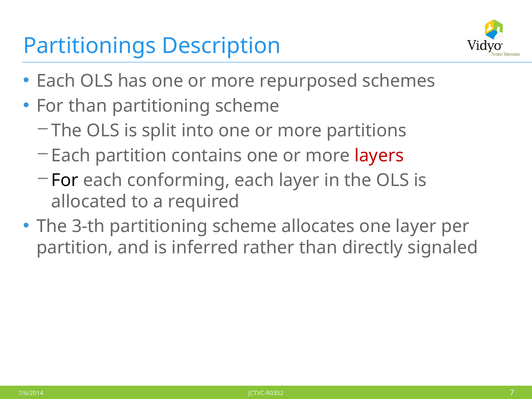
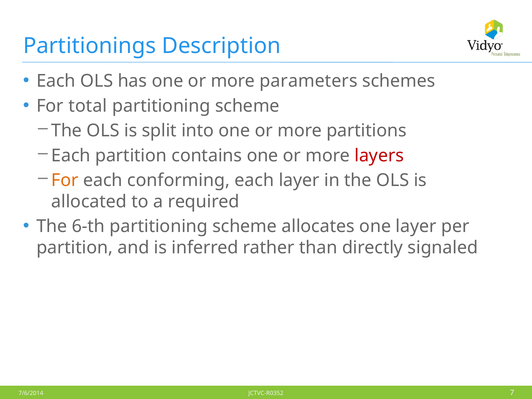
repurposed: repurposed -> parameters
For than: than -> total
For at (65, 180) colour: black -> orange
3-th: 3-th -> 6-th
